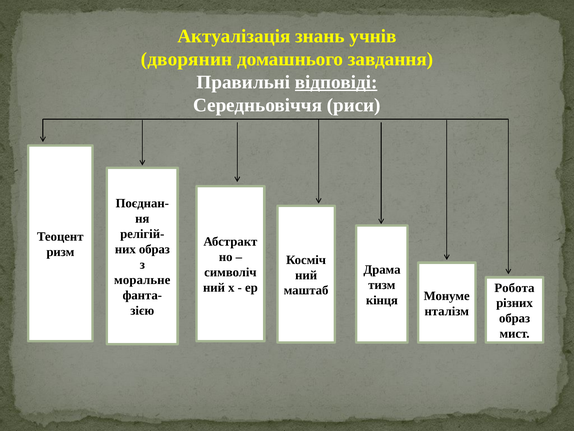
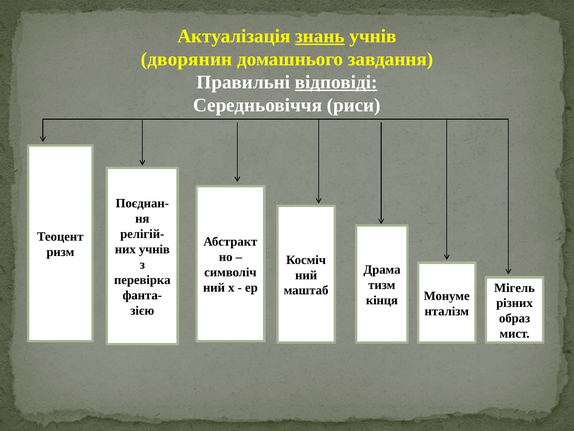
знань underline: none -> present
образ at (154, 249): образ -> учнів
моральне: моральне -> перевірка
Робота: Робота -> Мігель
